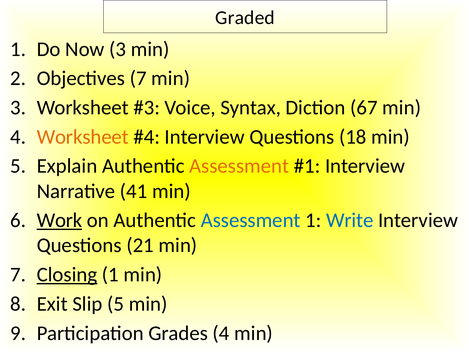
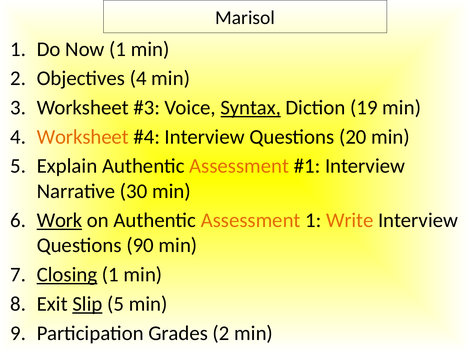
Graded: Graded -> Marisol
Now 3: 3 -> 1
Objectives 7: 7 -> 4
Syntax underline: none -> present
67: 67 -> 19
18: 18 -> 20
41: 41 -> 30
Assessment at (251, 220) colour: blue -> orange
Write colour: blue -> orange
21: 21 -> 90
Slip underline: none -> present
Grades 4: 4 -> 2
